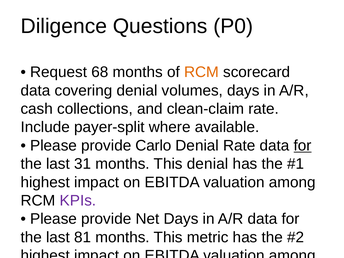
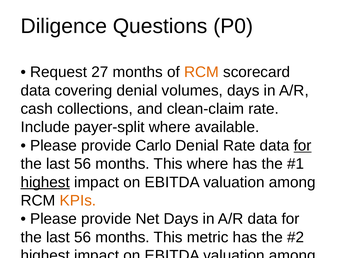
68: 68 -> 27
31 at (83, 164): 31 -> 56
This denial: denial -> where
highest at (45, 182) underline: none -> present
KPIs at (78, 201) colour: purple -> orange
81 at (83, 237): 81 -> 56
